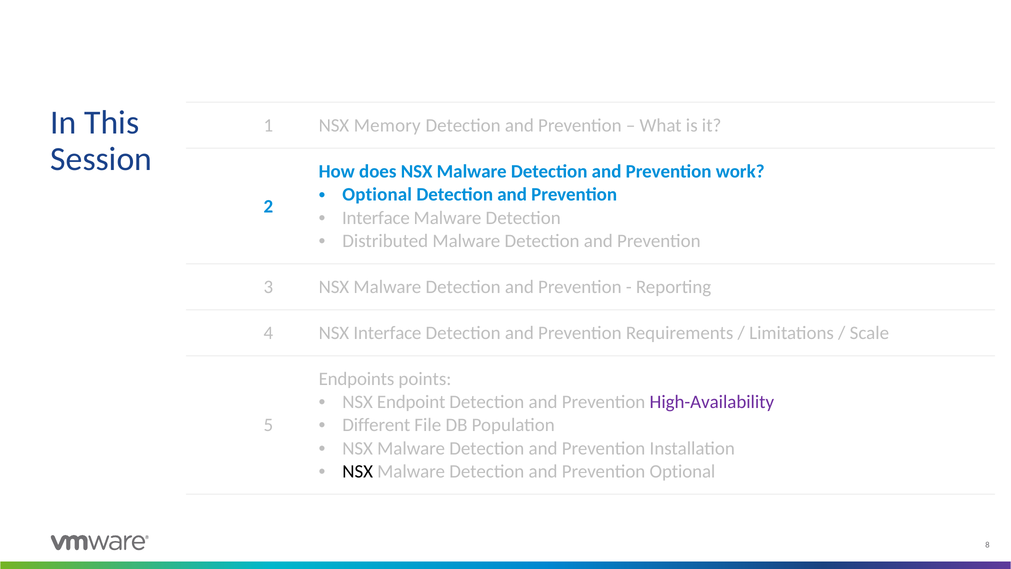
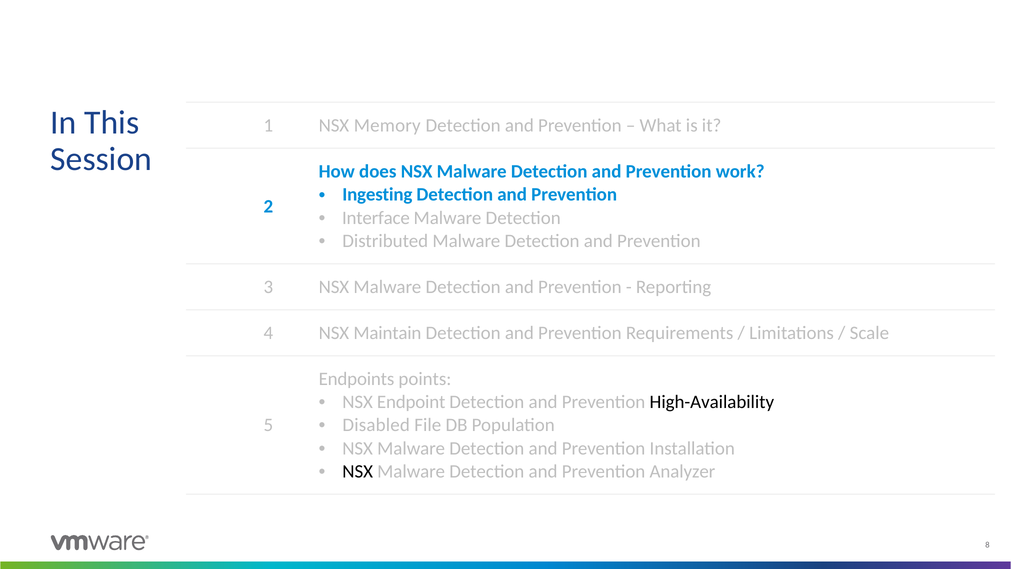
Optional at (377, 195): Optional -> Ingesting
NSX Interface: Interface -> Maintain
High-Availability colour: purple -> black
Different: Different -> Disabled
Prevention Optional: Optional -> Analyzer
